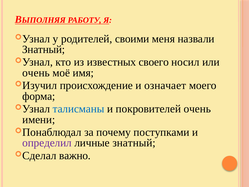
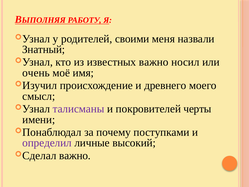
известных своего: своего -> важно
означает: означает -> древнего
форма: форма -> смысл
талисманы colour: blue -> purple
покровителей очень: очень -> черты
личные знатный: знатный -> высокий
